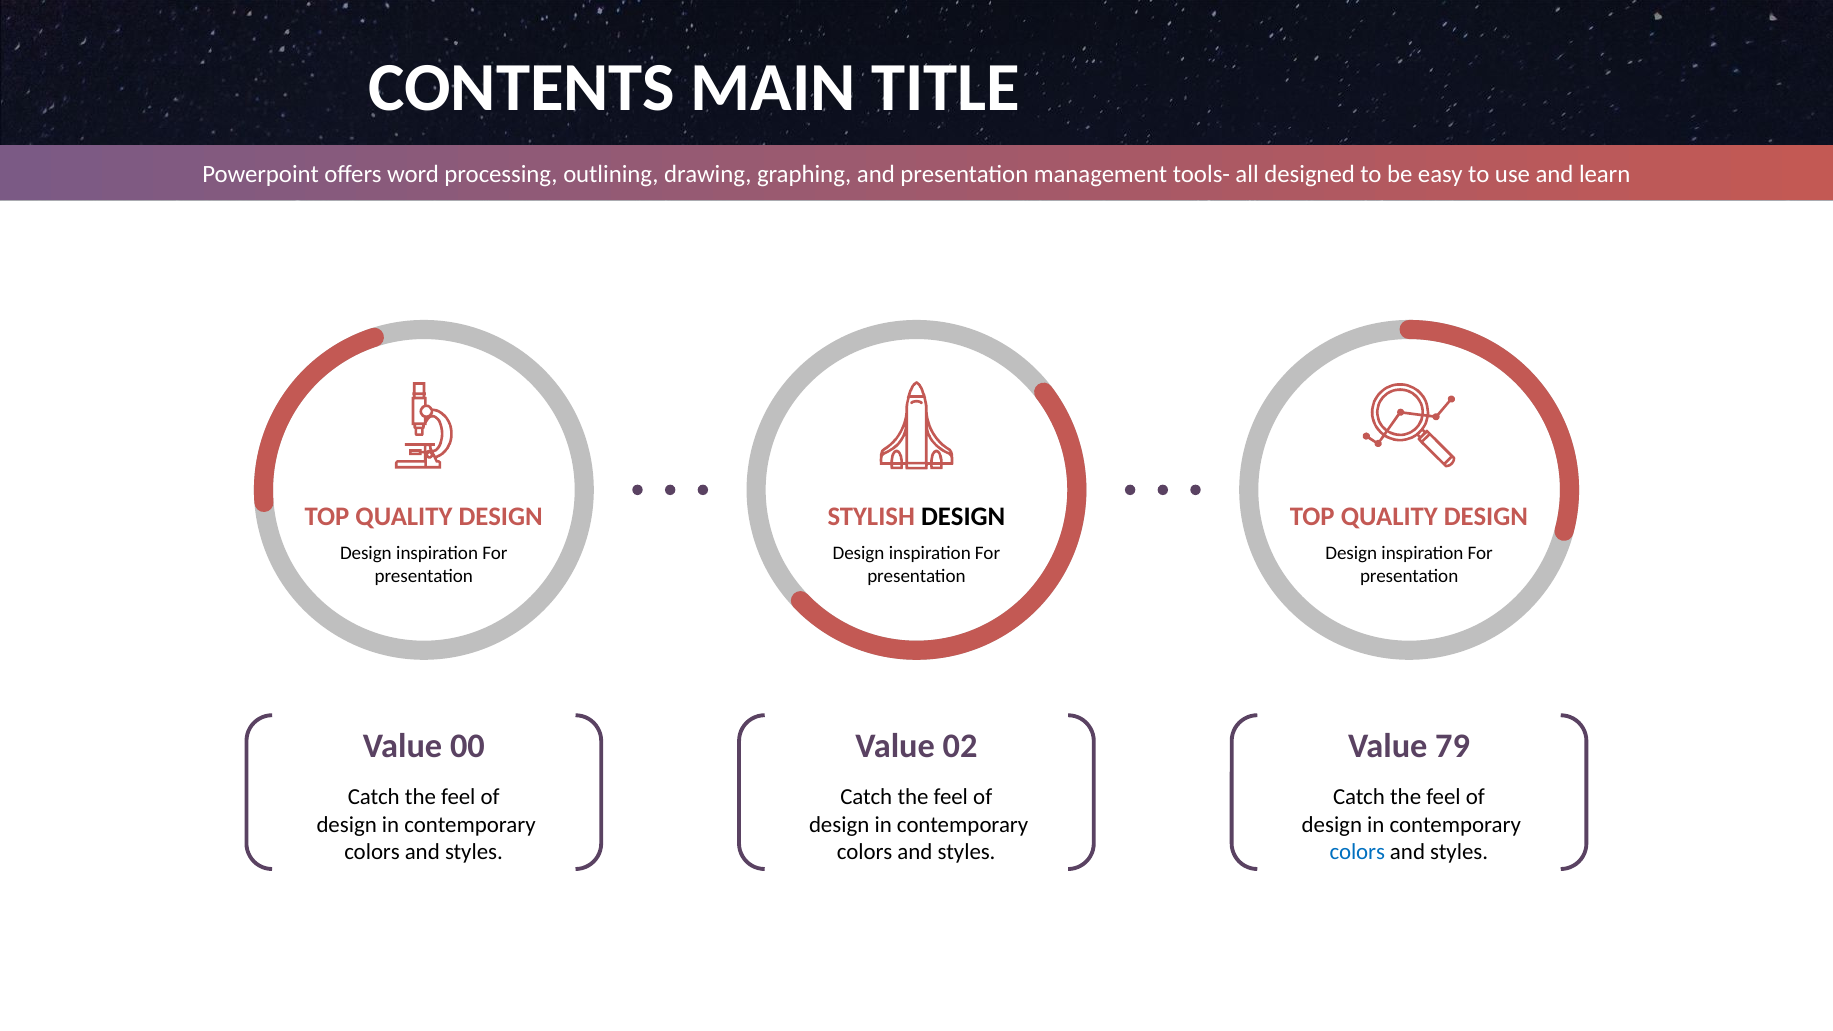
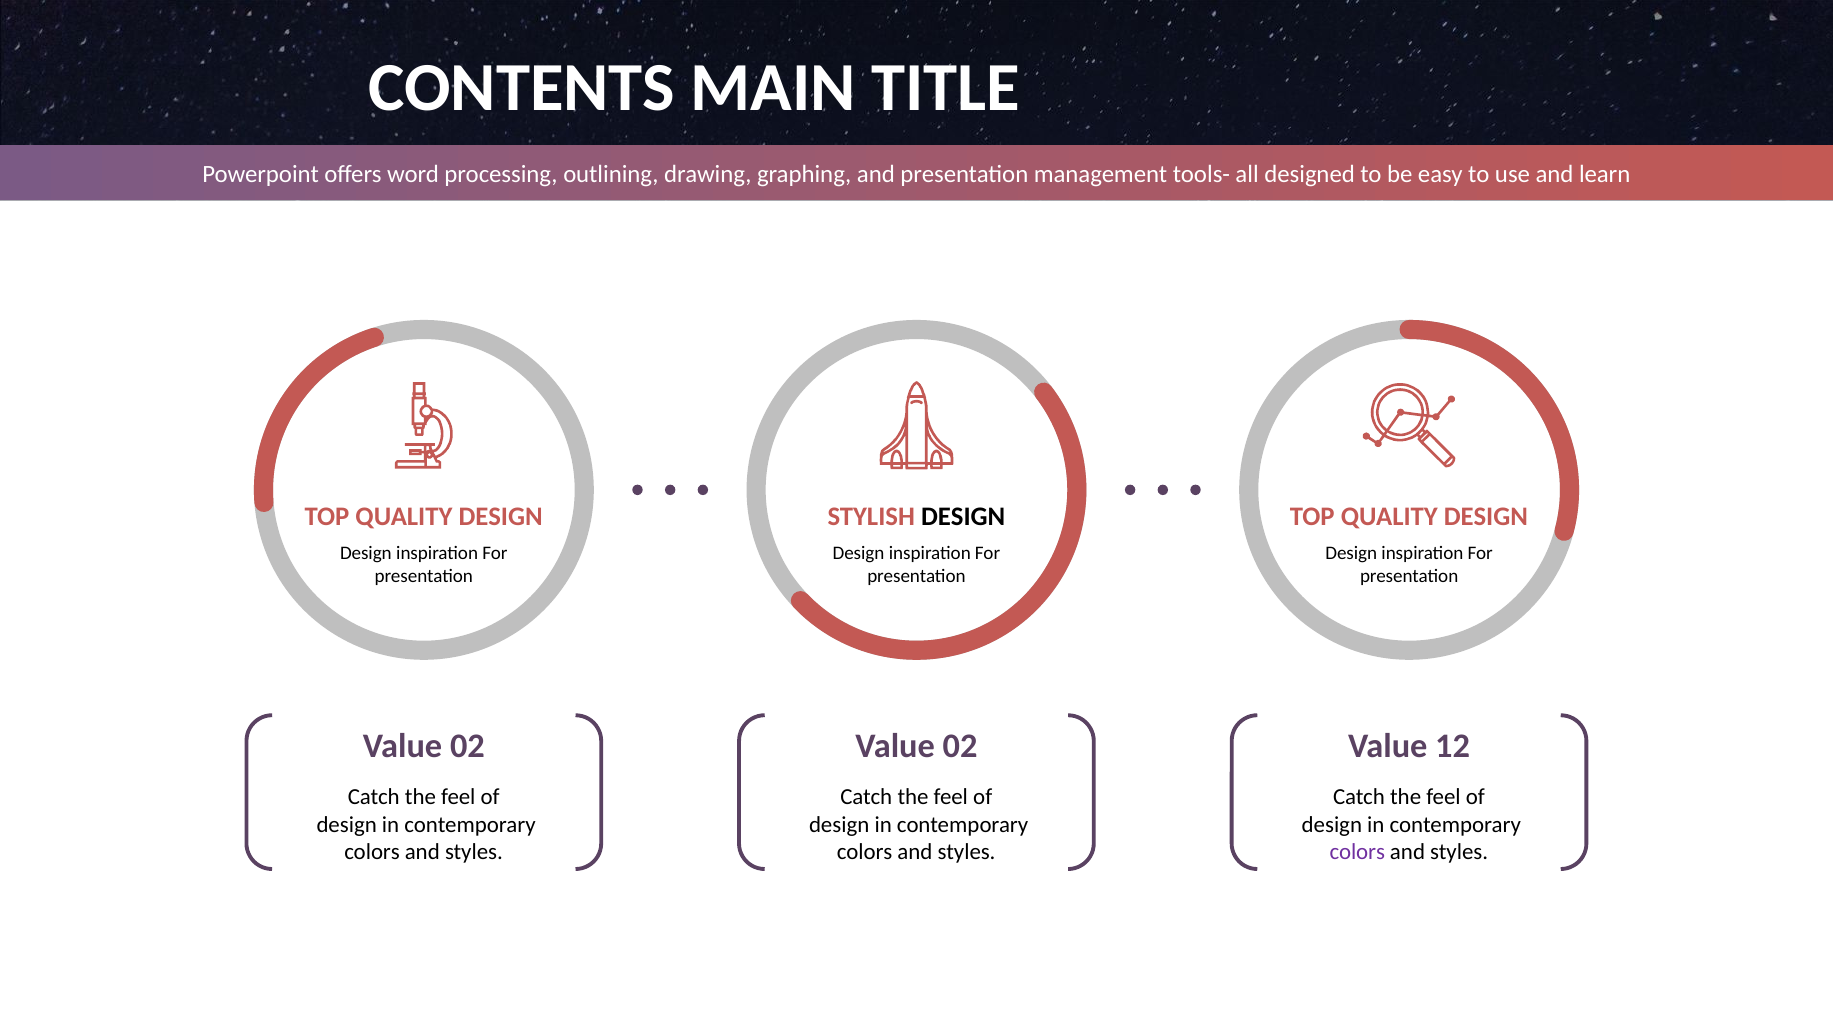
00 at (467, 746): 00 -> 02
79: 79 -> 12
colors at (1357, 852) colour: blue -> purple
